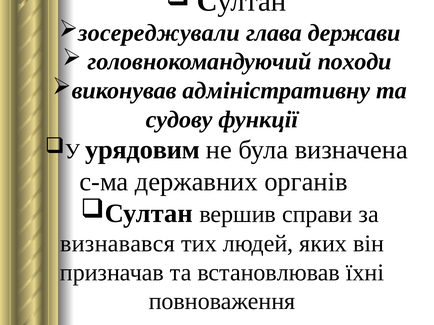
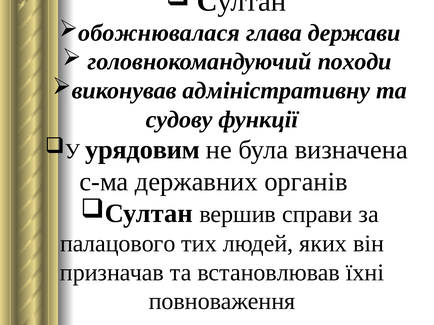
зосереджували: зосереджували -> обожнювалася
визнавався: визнавався -> палацового
